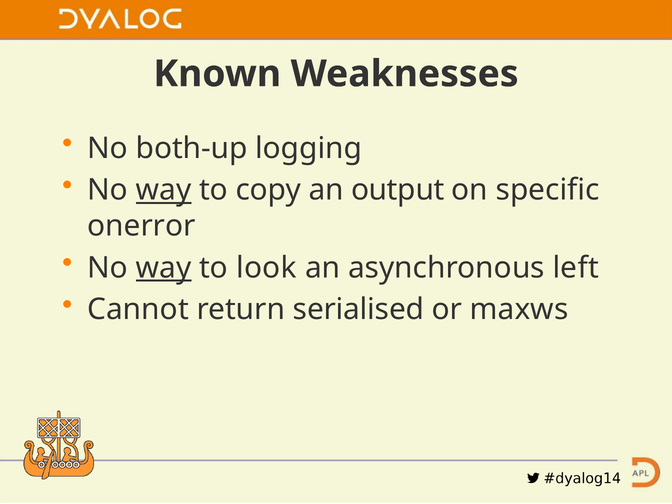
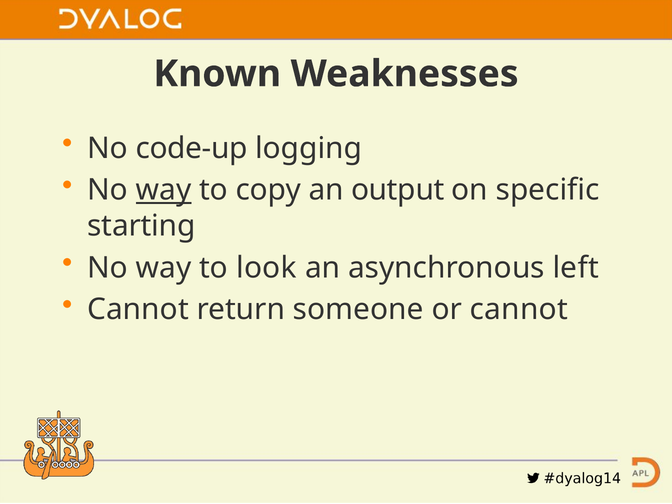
both-up: both-up -> code-up
onerror: onerror -> starting
way at (164, 268) underline: present -> none
serialised: serialised -> someone
or maxws: maxws -> cannot
